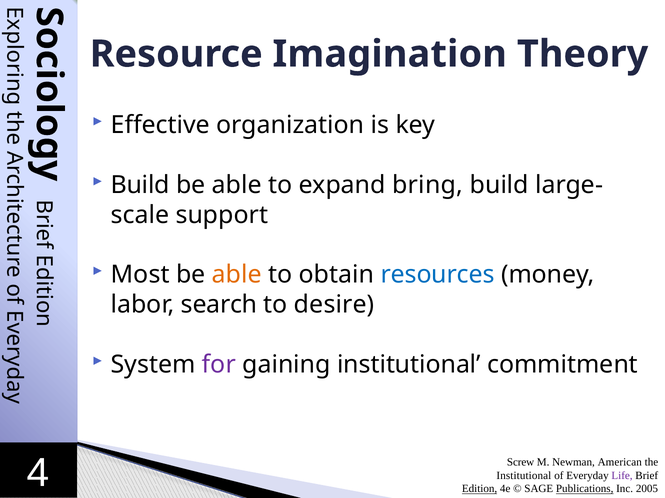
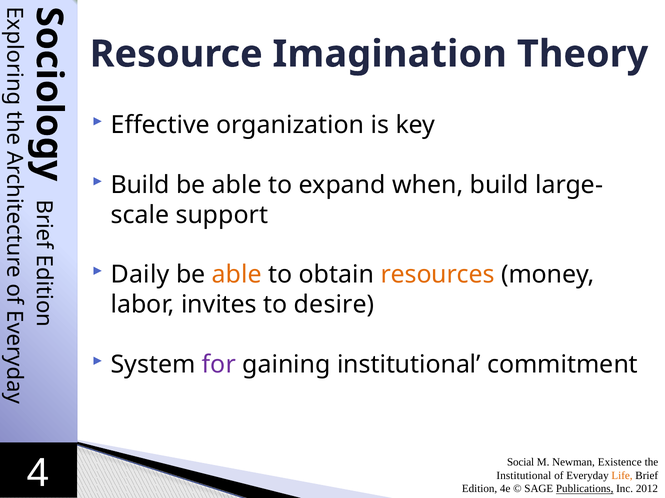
bring: bring -> when
Most: Most -> Daily
resources colour: blue -> orange
search: search -> invites
Screw: Screw -> Social
American: American -> Existence
Life colour: purple -> orange
Edition underline: present -> none
2005: 2005 -> 2012
